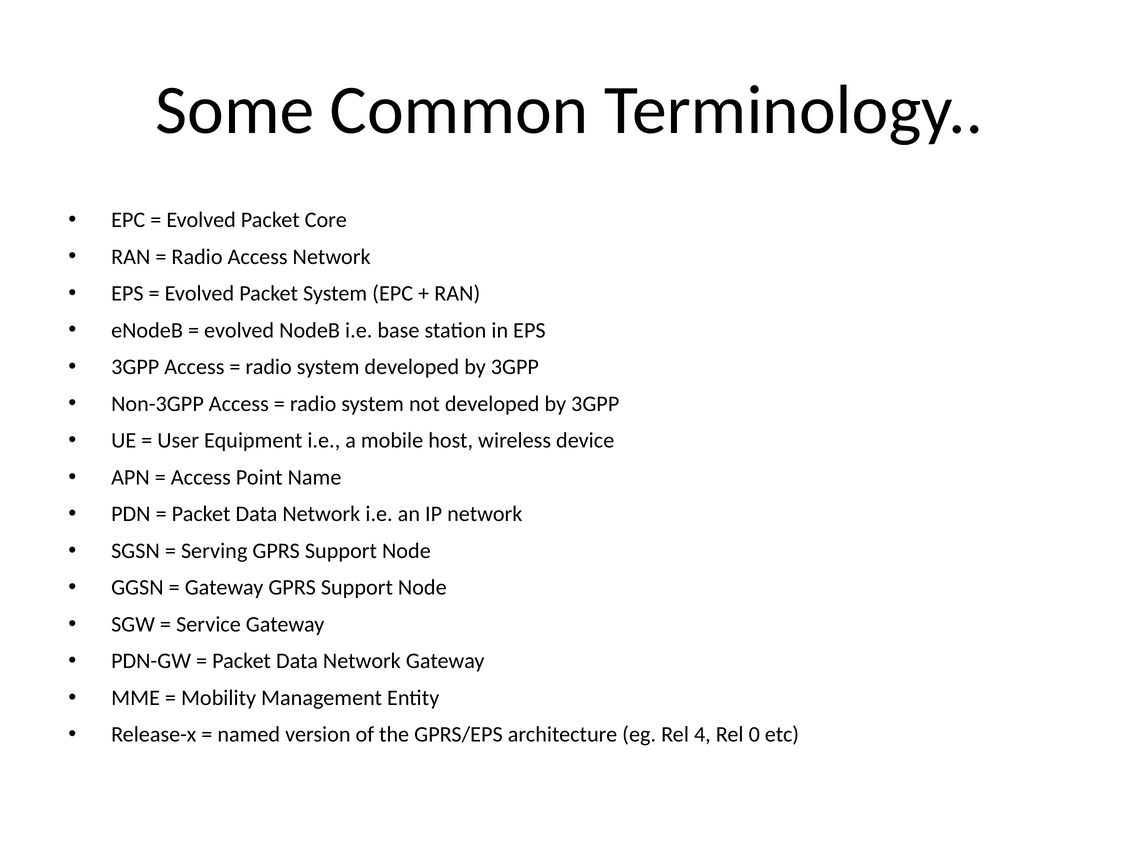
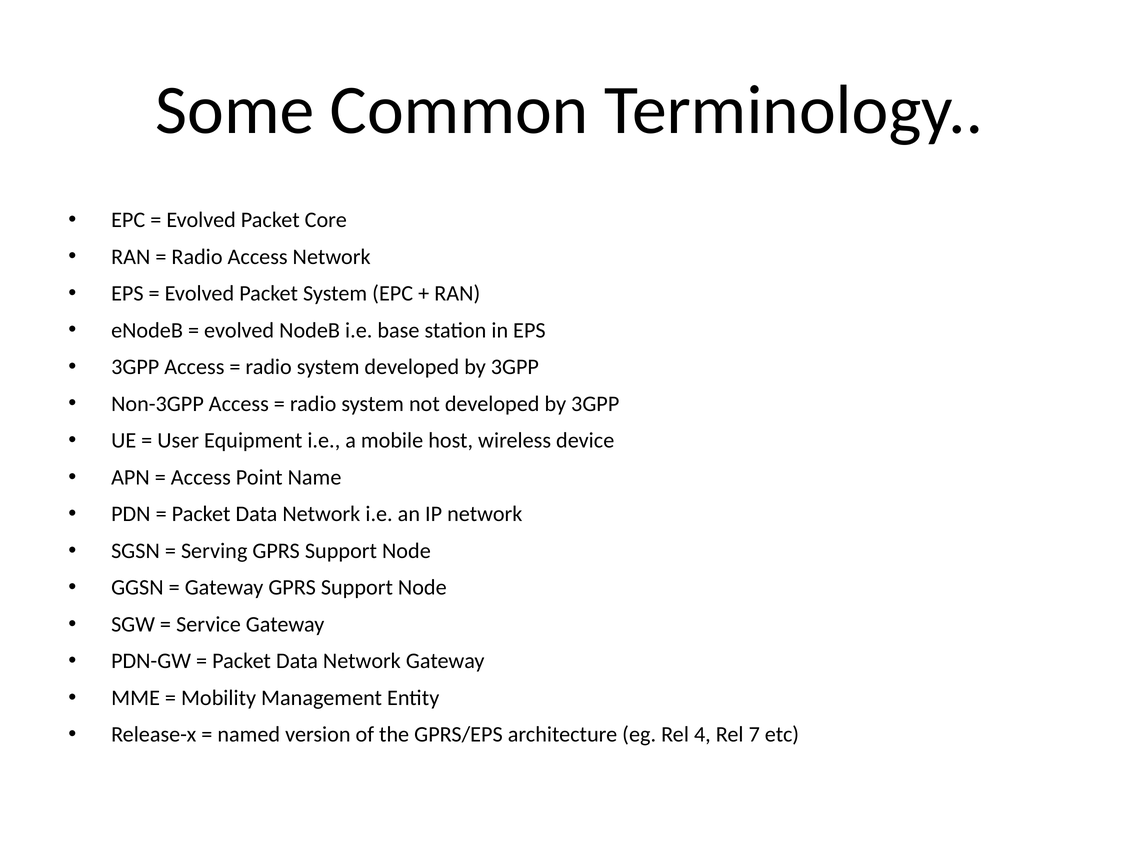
0: 0 -> 7
